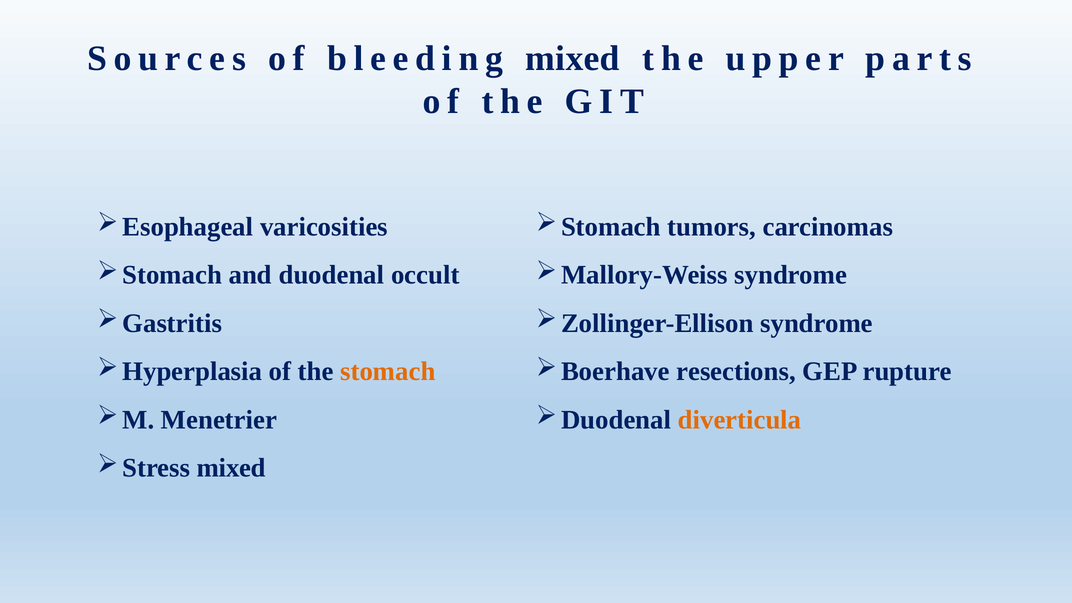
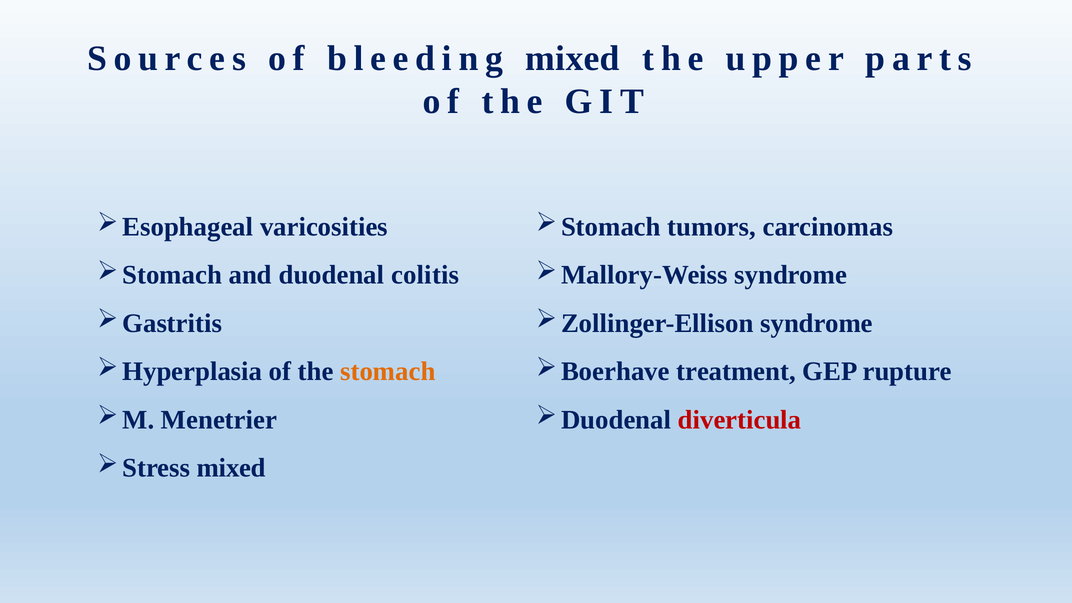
occult: occult -> colitis
resections: resections -> treatment
diverticula colour: orange -> red
